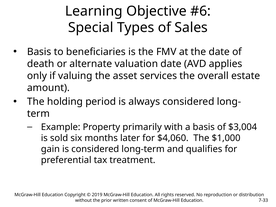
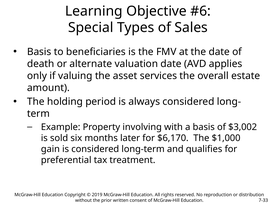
primarily: primarily -> involving
$3,004: $3,004 -> $3,002
$4,060: $4,060 -> $6,170
